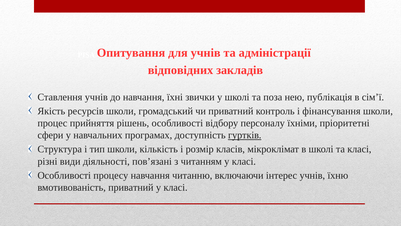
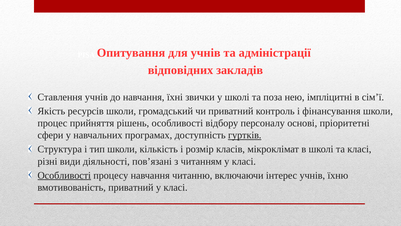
публікація: публікація -> імпліцитні
їхніми: їхніми -> основі
Особливості at (64, 175) underline: none -> present
